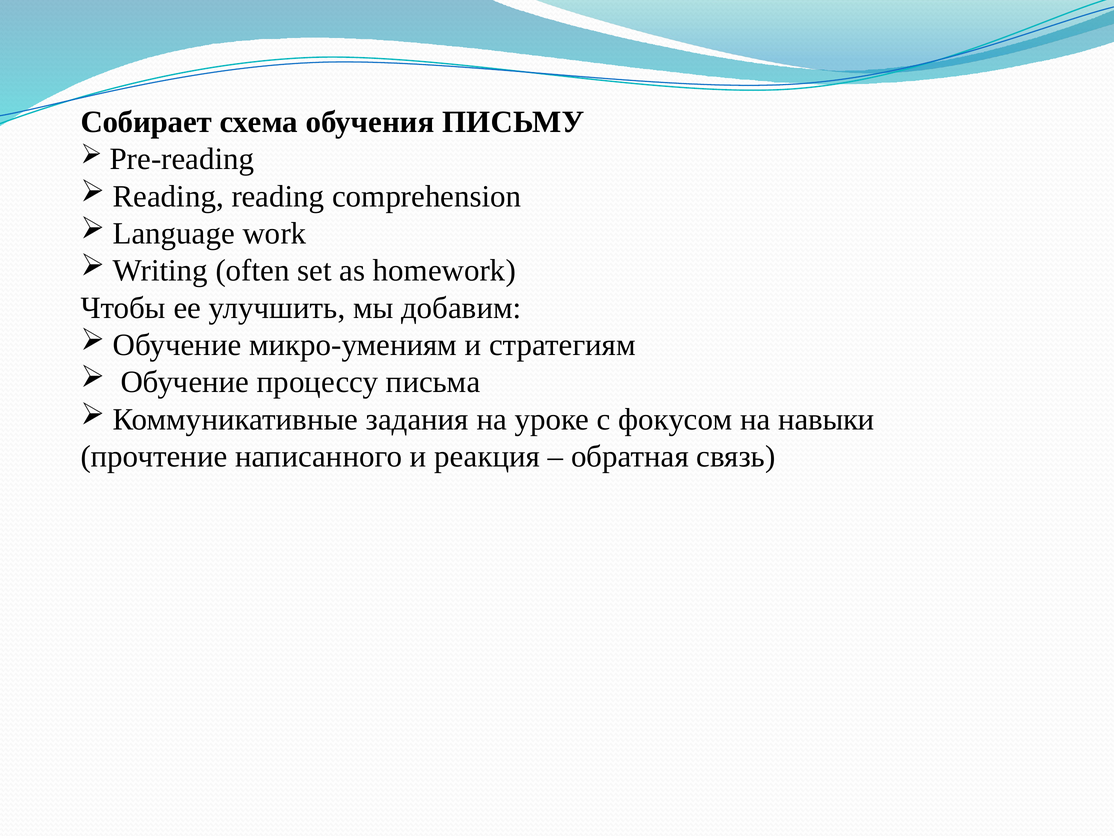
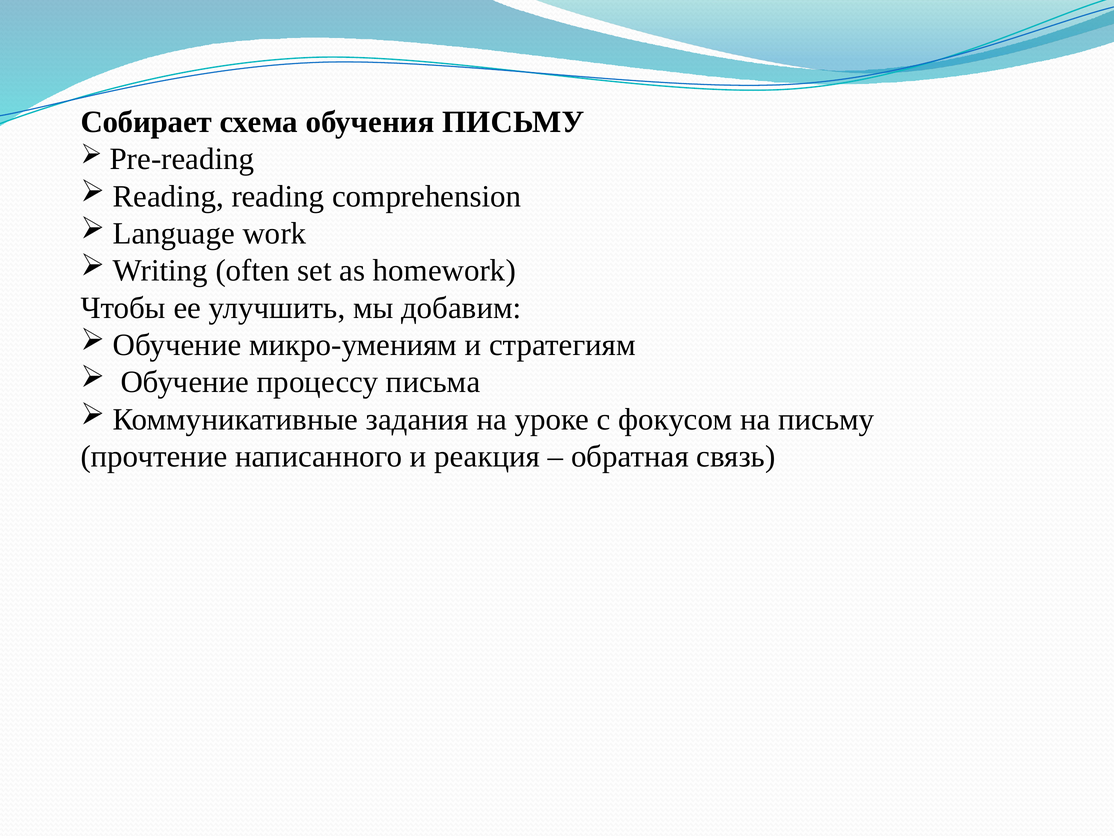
на навыки: навыки -> письму
